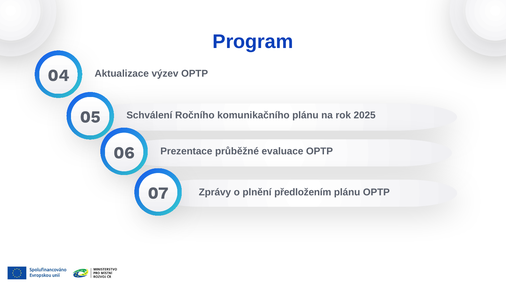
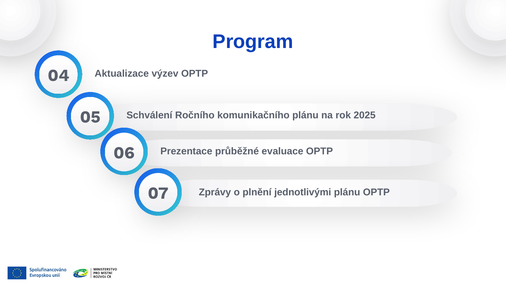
předložením: předložením -> jednotlivými
